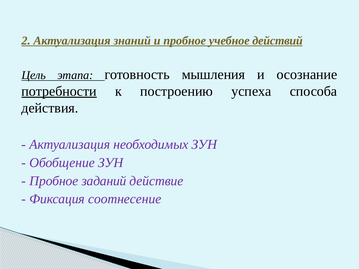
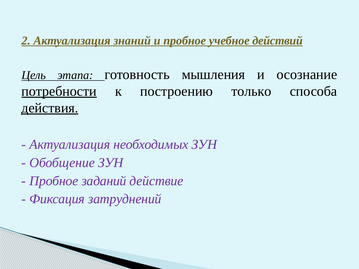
успеха: успеха -> только
действия underline: none -> present
соотнесение: соотнесение -> затруднений
